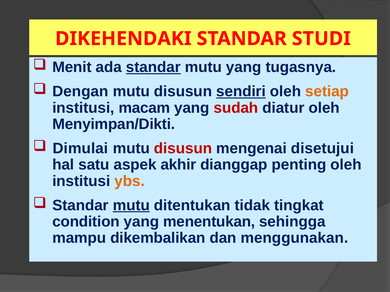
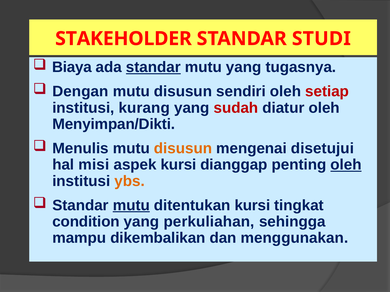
DIKEHENDAKI: DIKEHENDAKI -> STAKEHOLDER
Menit: Menit -> Biaya
sendiri underline: present -> none
setiap colour: orange -> red
macam: macam -> kurang
Dimulai: Dimulai -> Menulis
disusun at (183, 149) colour: red -> orange
satu: satu -> misi
aspek akhir: akhir -> kursi
oleh at (346, 165) underline: none -> present
ditentukan tidak: tidak -> kursi
menentukan: menentukan -> perkuliahan
